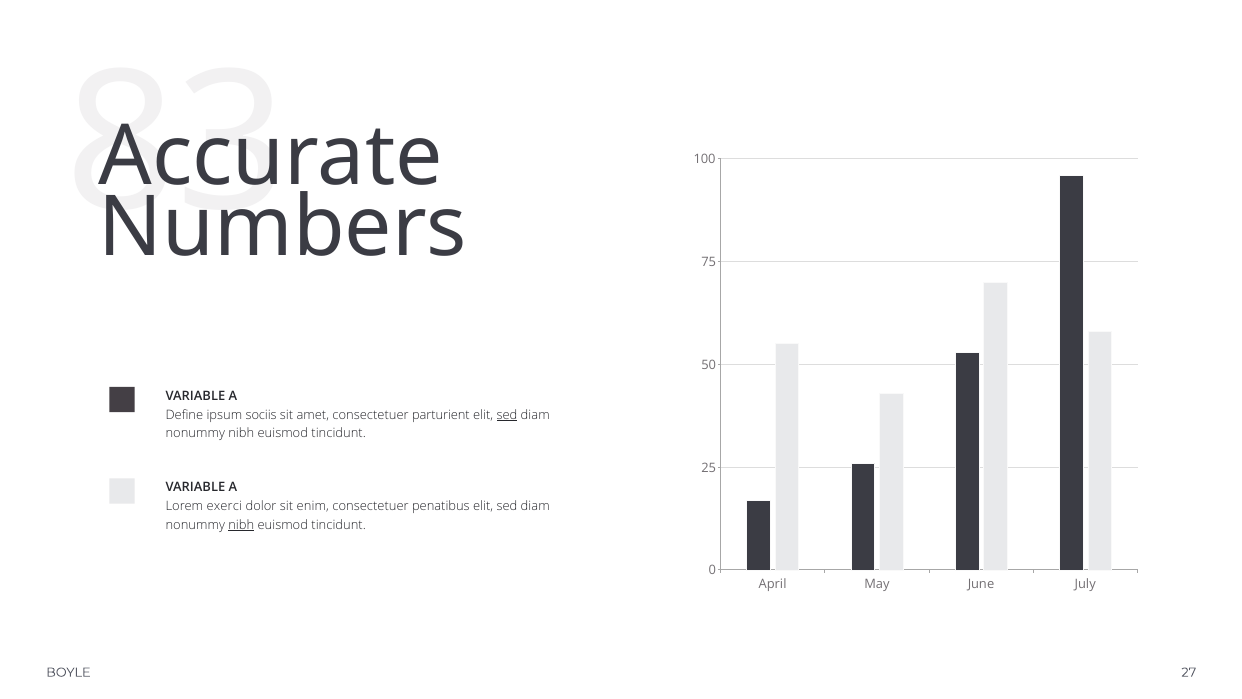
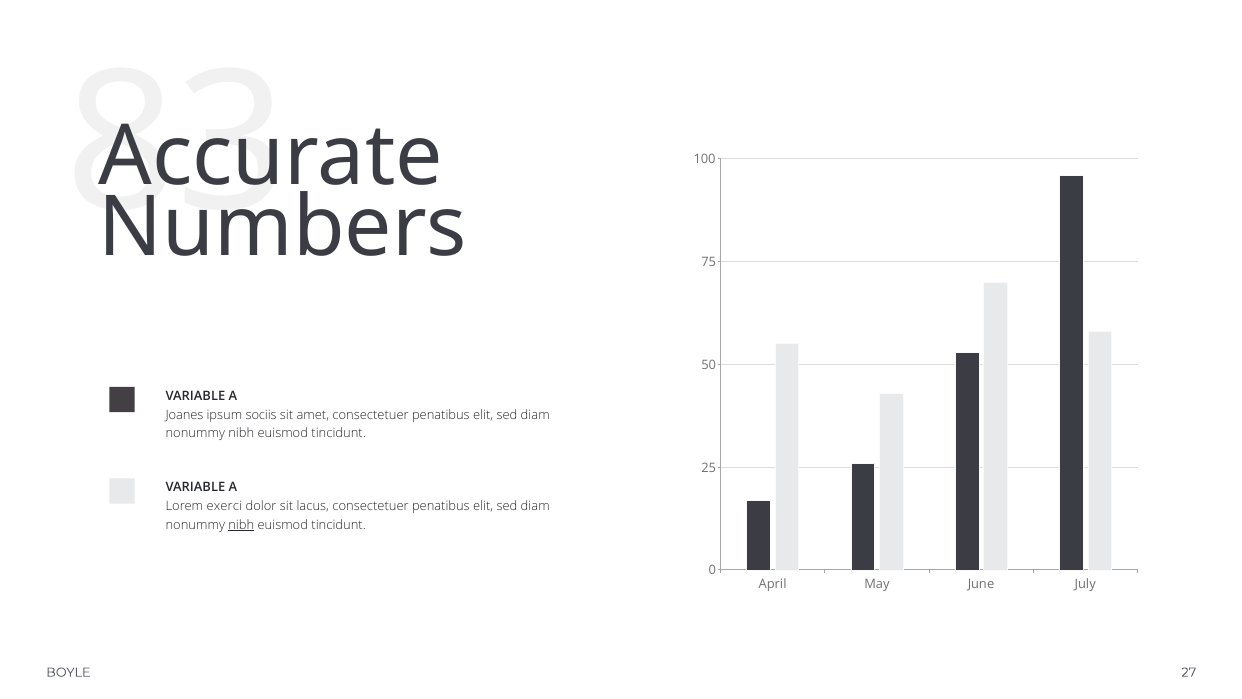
Define: Define -> Joanes
amet consectetuer parturient: parturient -> penatibus
sed at (507, 415) underline: present -> none
enim: enim -> lacus
